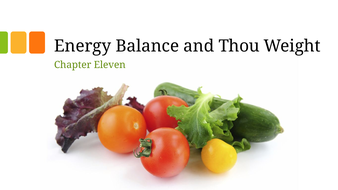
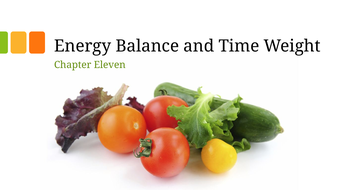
Thou: Thou -> Time
